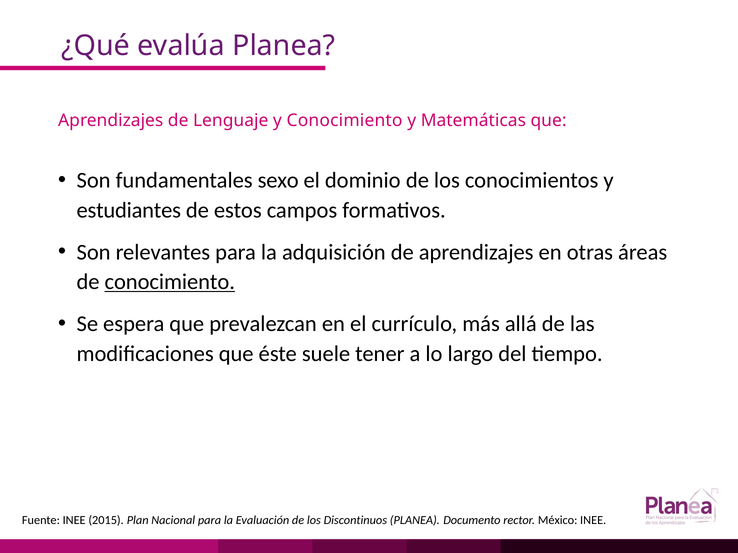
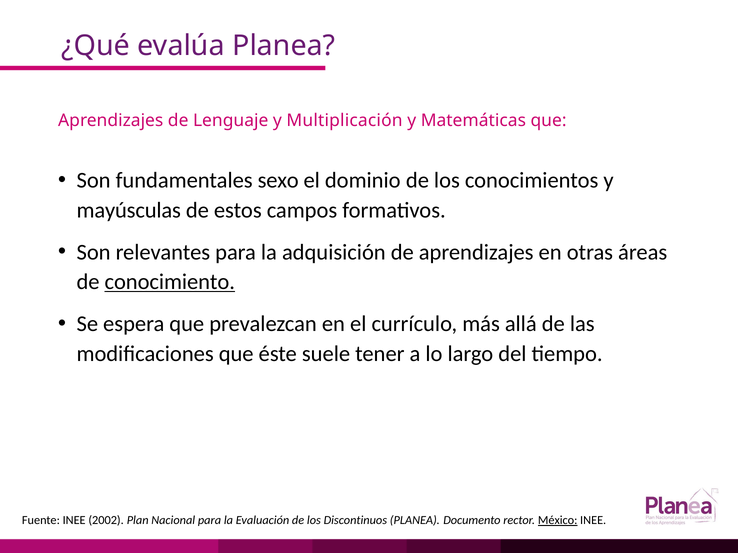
y Conocimiento: Conocimiento -> Multiplicación
estudiantes: estudiantes -> mayúsculas
2015: 2015 -> 2002
México underline: none -> present
